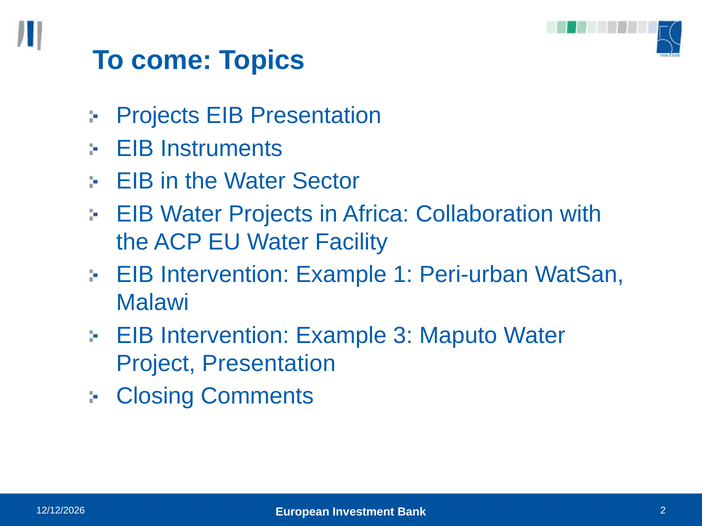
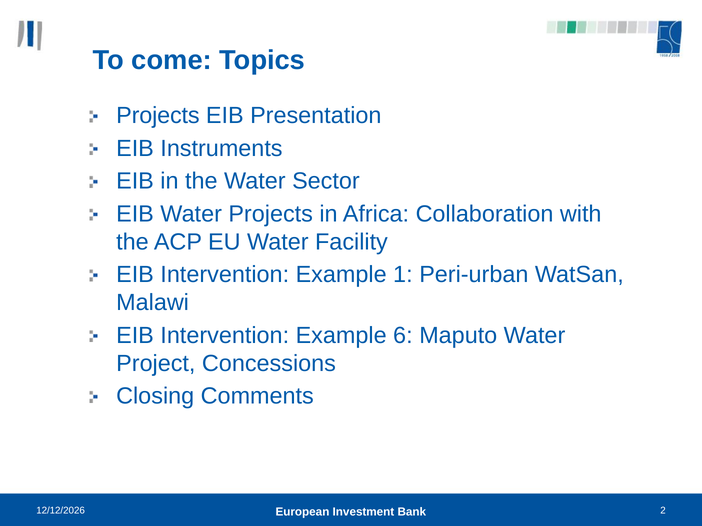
3: 3 -> 6
Project Presentation: Presentation -> Concessions
